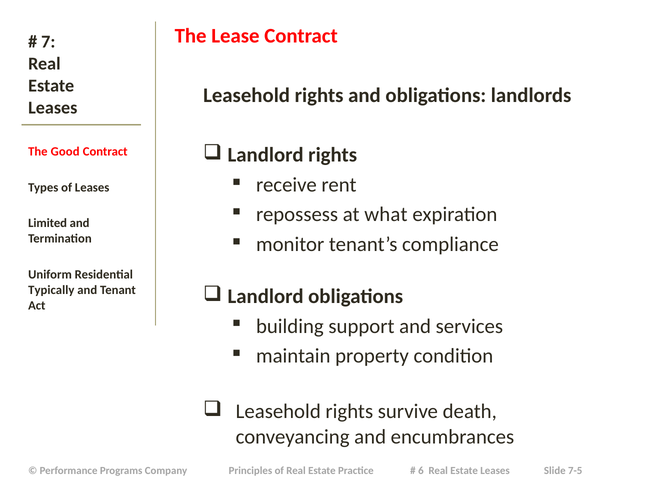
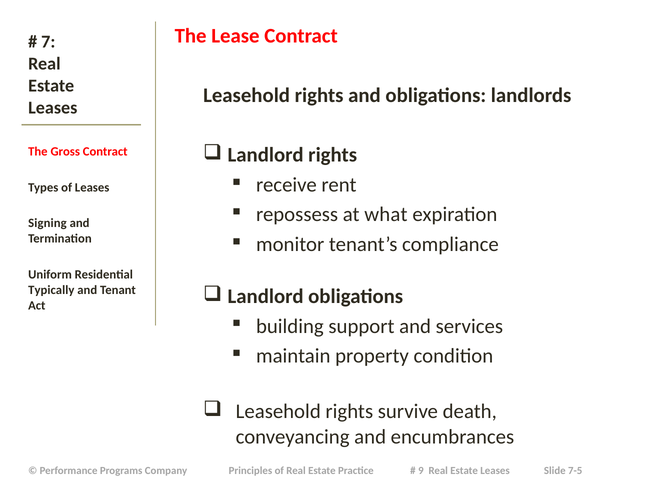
Good: Good -> Gross
Limited: Limited -> Signing
6: 6 -> 9
